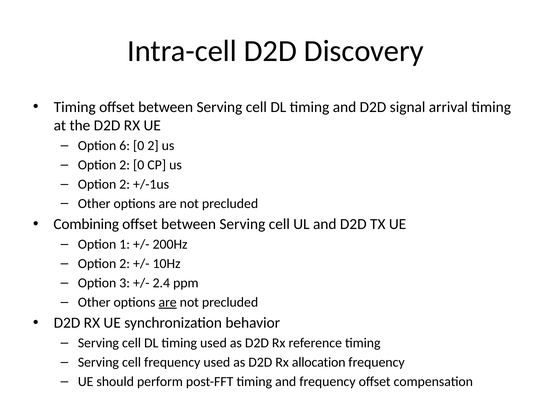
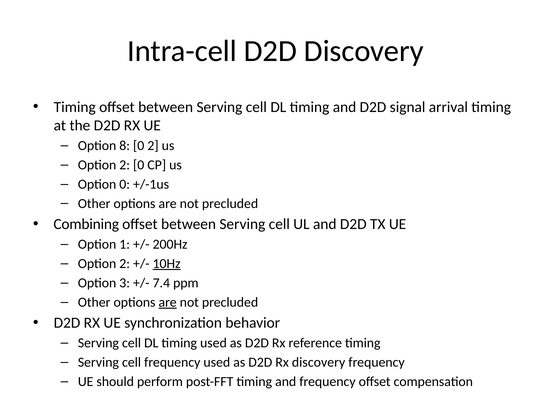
6: 6 -> 8
2 at (125, 184): 2 -> 0
10Hz underline: none -> present
2.4: 2.4 -> 7.4
Rx allocation: allocation -> discovery
